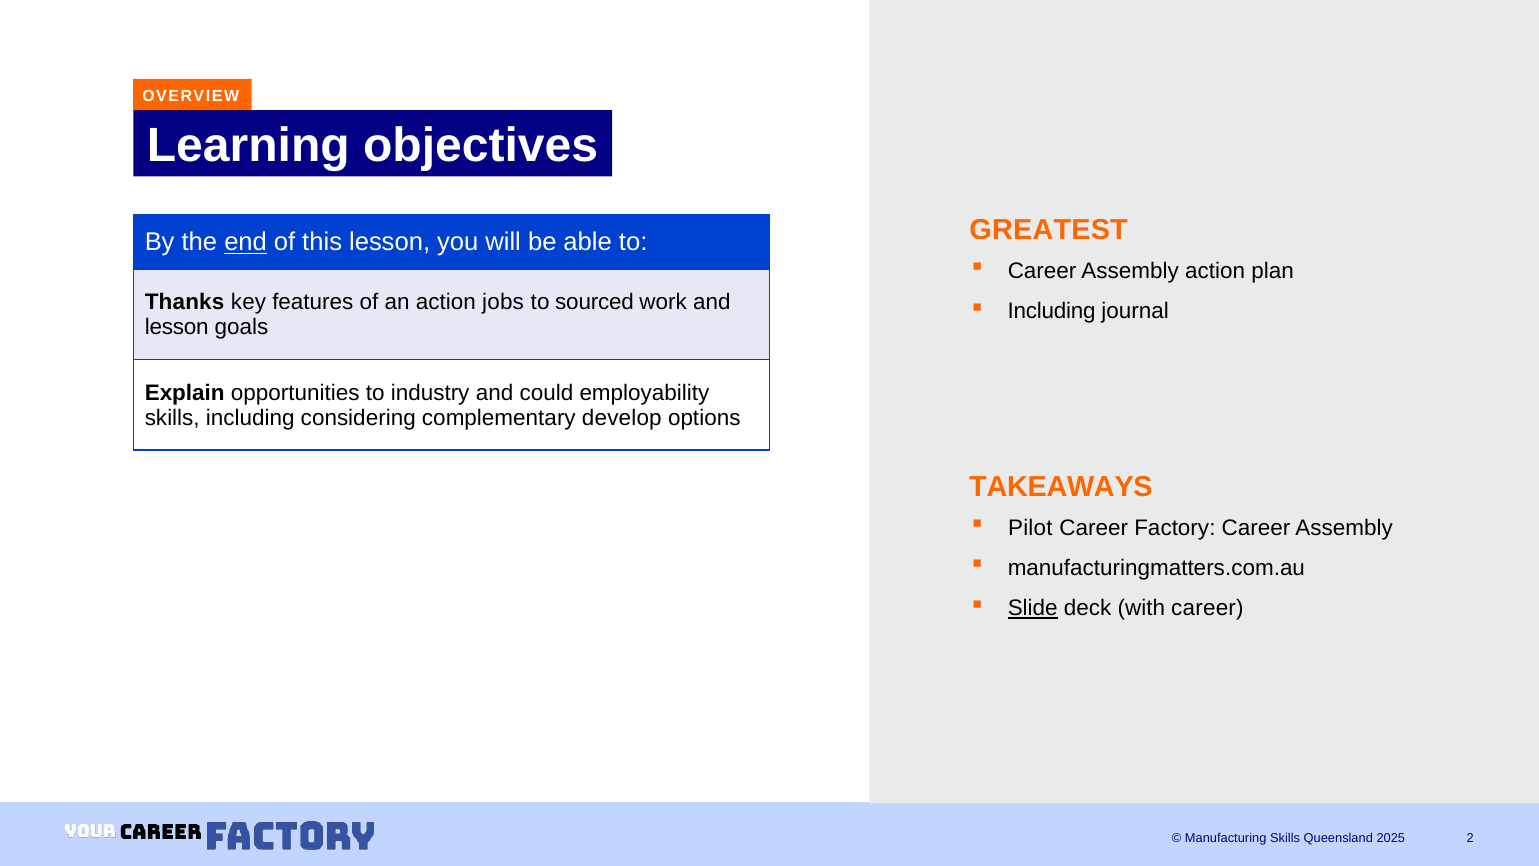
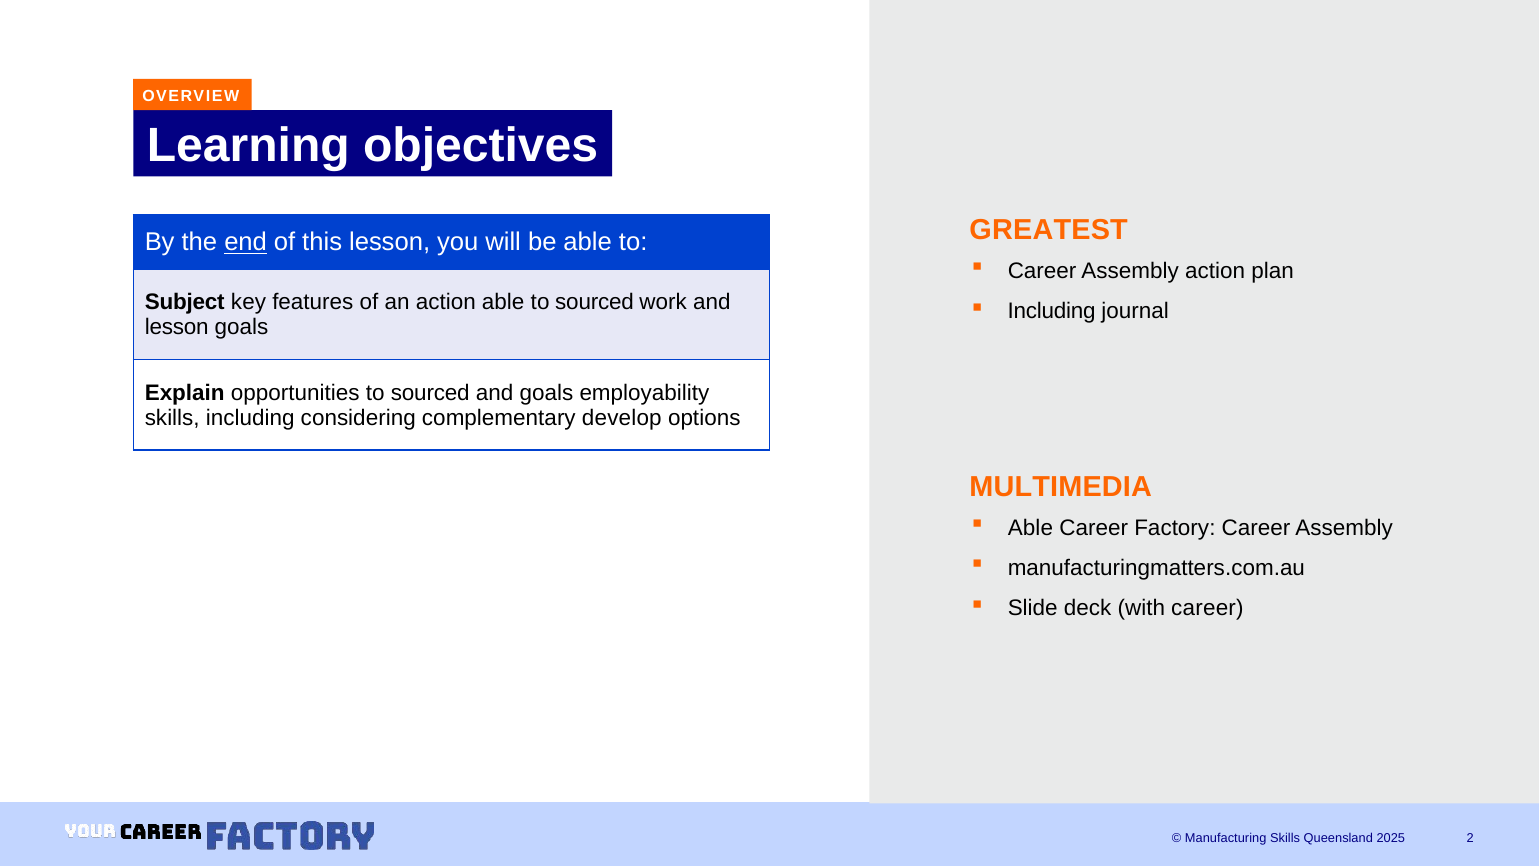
Thanks: Thanks -> Subject
action jobs: jobs -> able
opportunities to industry: industry -> sourced
and could: could -> goals
TAKEAWAYS: TAKEAWAYS -> MULTIMEDIA
Pilot at (1030, 528): Pilot -> Able
Slide underline: present -> none
